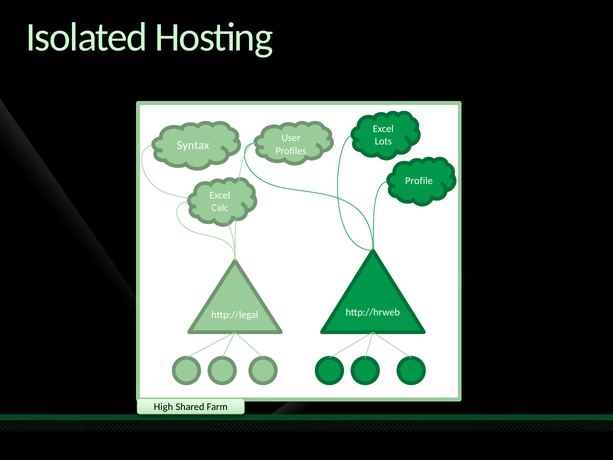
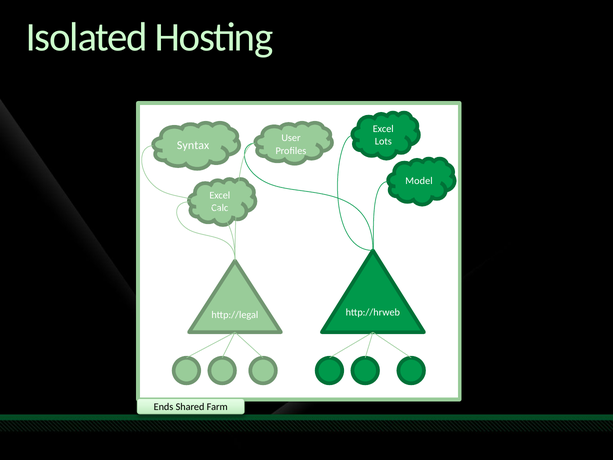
Profile: Profile -> Model
High: High -> Ends
